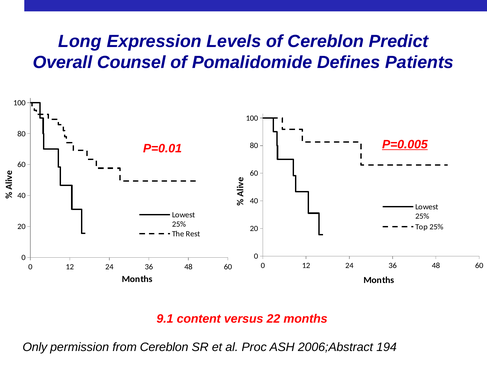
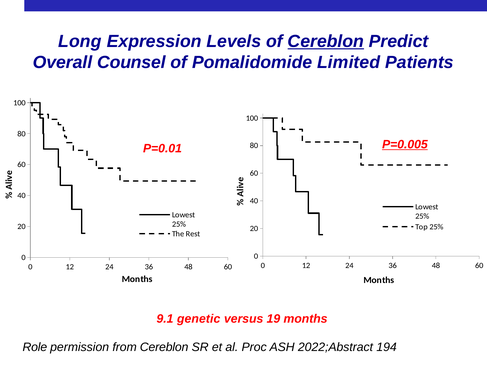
Cereblon at (326, 41) underline: none -> present
Defines: Defines -> Limited
content: content -> genetic
22: 22 -> 19
Only: Only -> Role
2006;Abstract: 2006;Abstract -> 2022;Abstract
